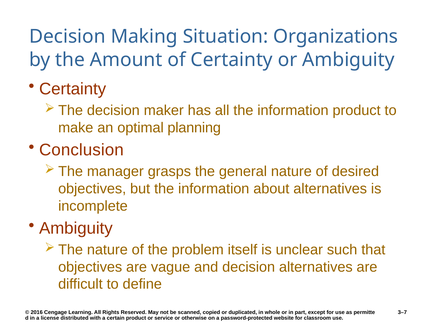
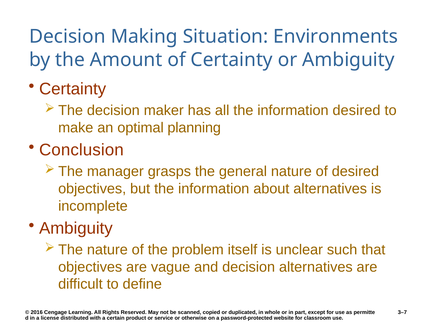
Organizations: Organizations -> Environments
information product: product -> desired
